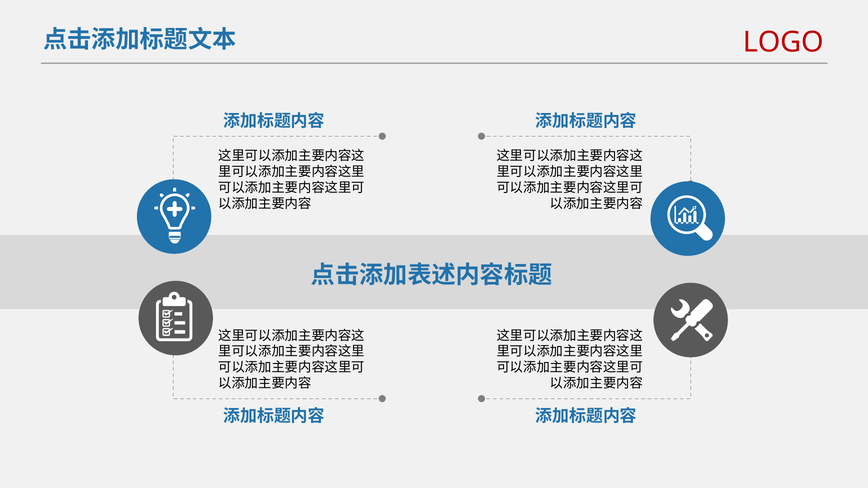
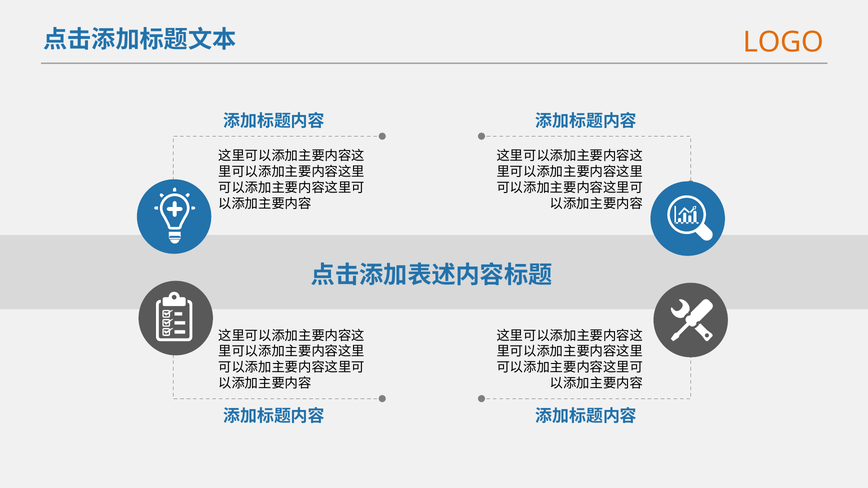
LOGO colour: red -> orange
